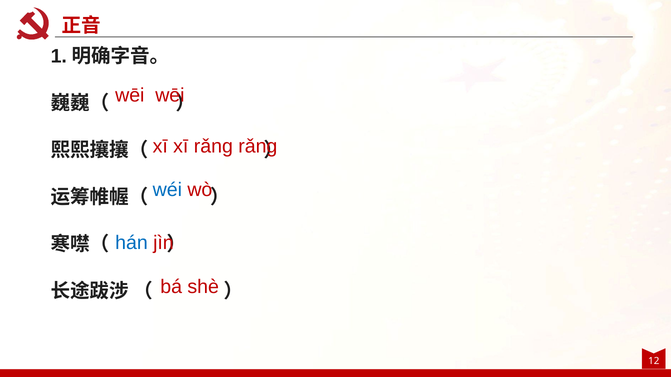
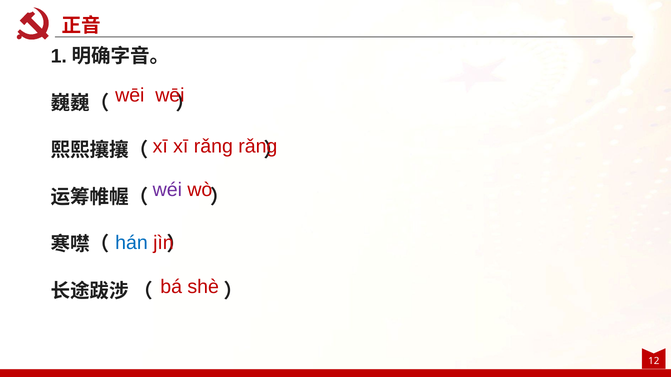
wéi colour: blue -> purple
